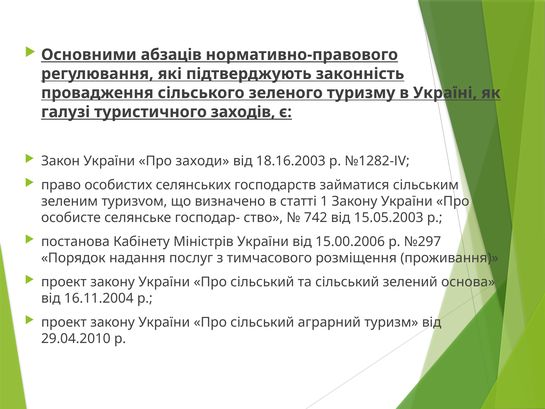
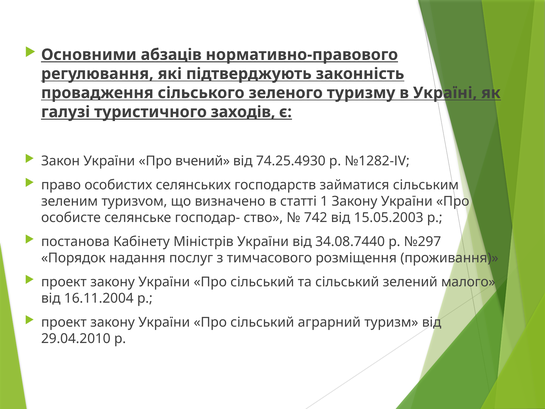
заходи: заходи -> вчений
18.16.2003: 18.16.2003 -> 74.25.4930
15.00.2006: 15.00.2006 -> 34.08.7440
основа: основа -> малого
